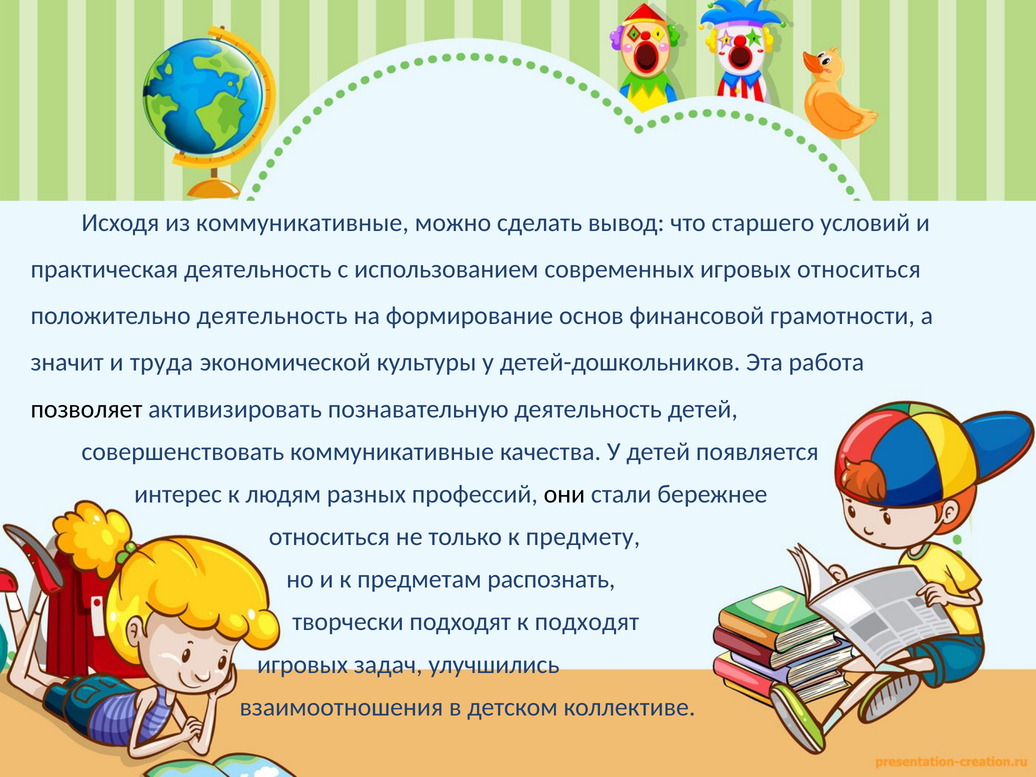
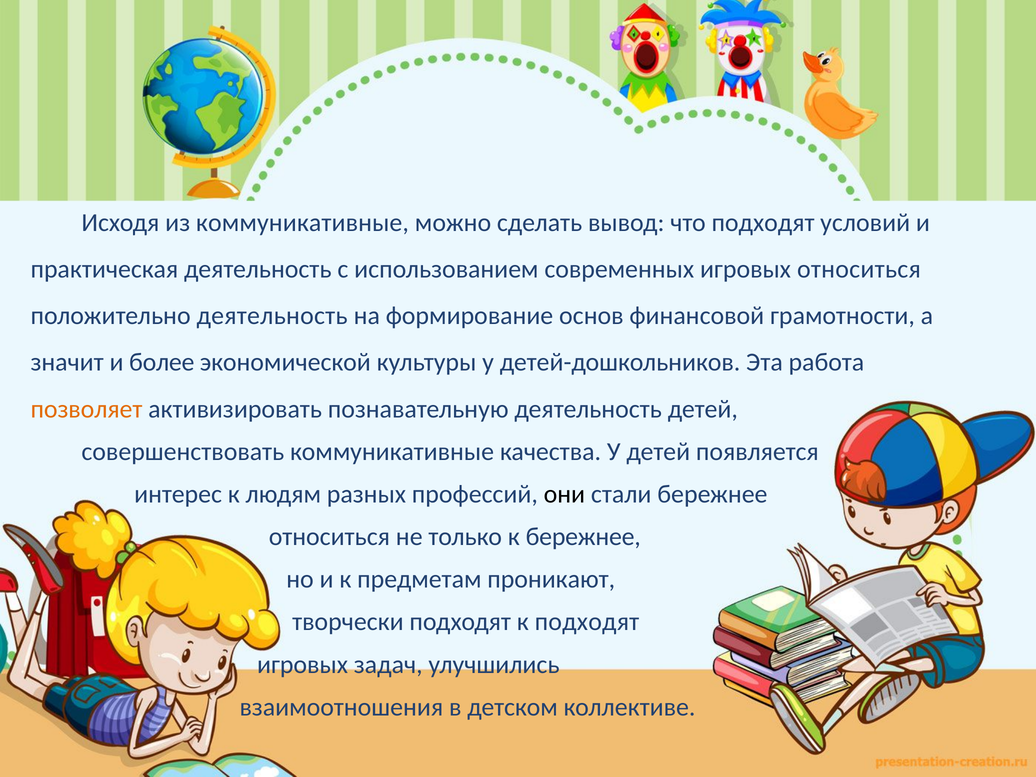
что старшего: старшего -> подходят
труда: труда -> более
позволяет colour: black -> orange
к предмету: предмету -> бережнее
распознать: распознать -> проникают
